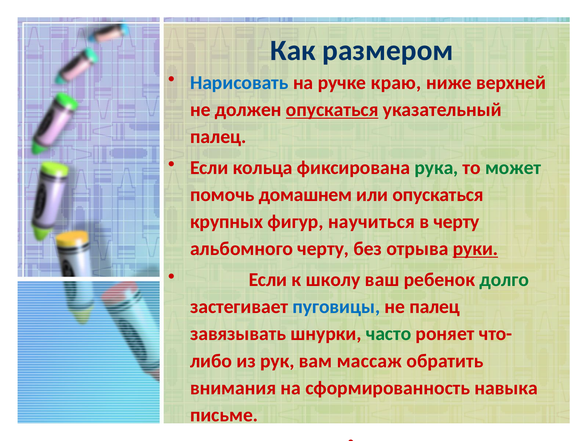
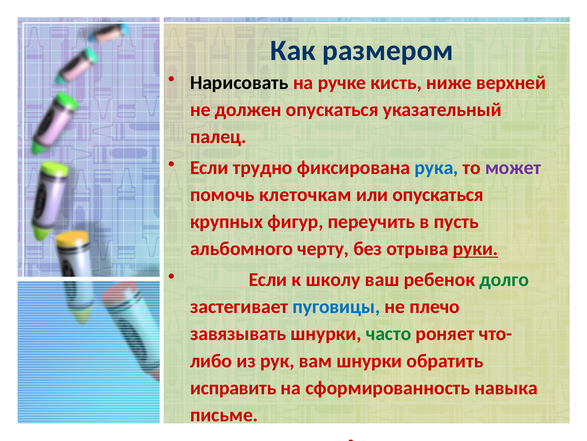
Нарисовать colour: blue -> black
краю: краю -> кисть
опускаться at (332, 110) underline: present -> none
кольца: кольца -> трудно
рука colour: green -> blue
может colour: green -> purple
домашнем: домашнем -> клеточкам
научиться: научиться -> переучить
в черту: черту -> пусть
не палец: палец -> плечо
вам массаж: массаж -> шнурки
внимания: внимания -> исправить
